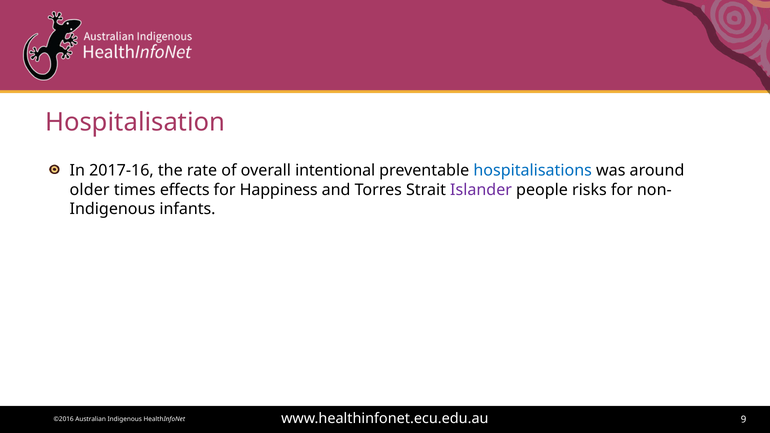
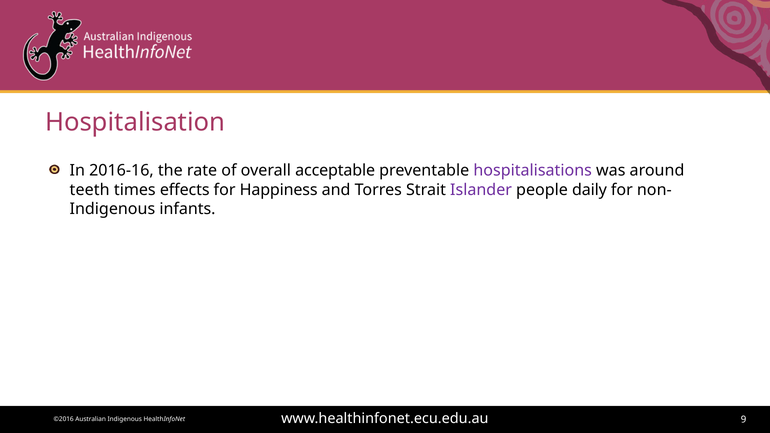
2017-16: 2017-16 -> 2016-16
intentional: intentional -> acceptable
hospitalisations colour: blue -> purple
older: older -> teeth
risks: risks -> daily
